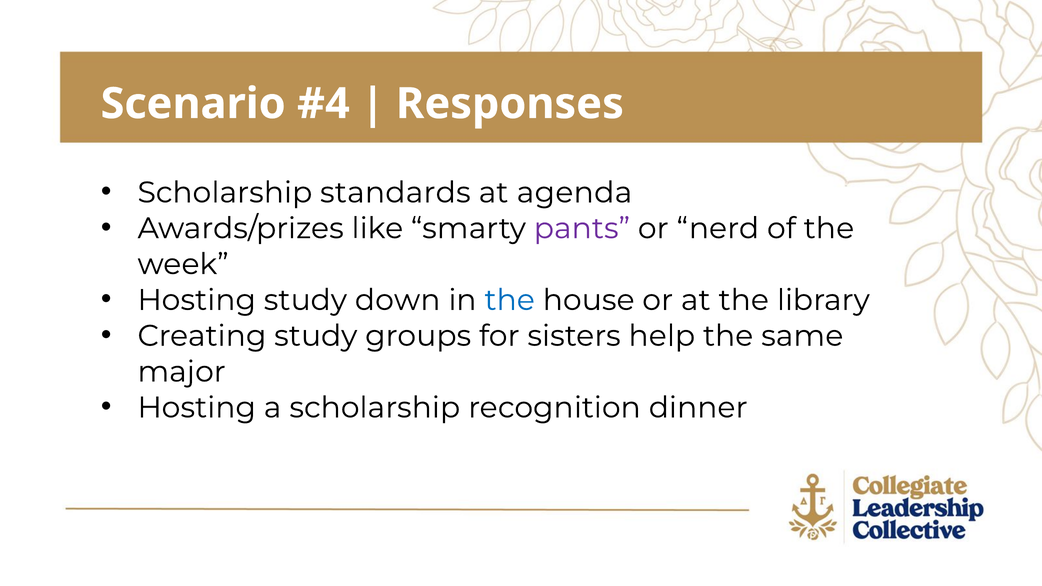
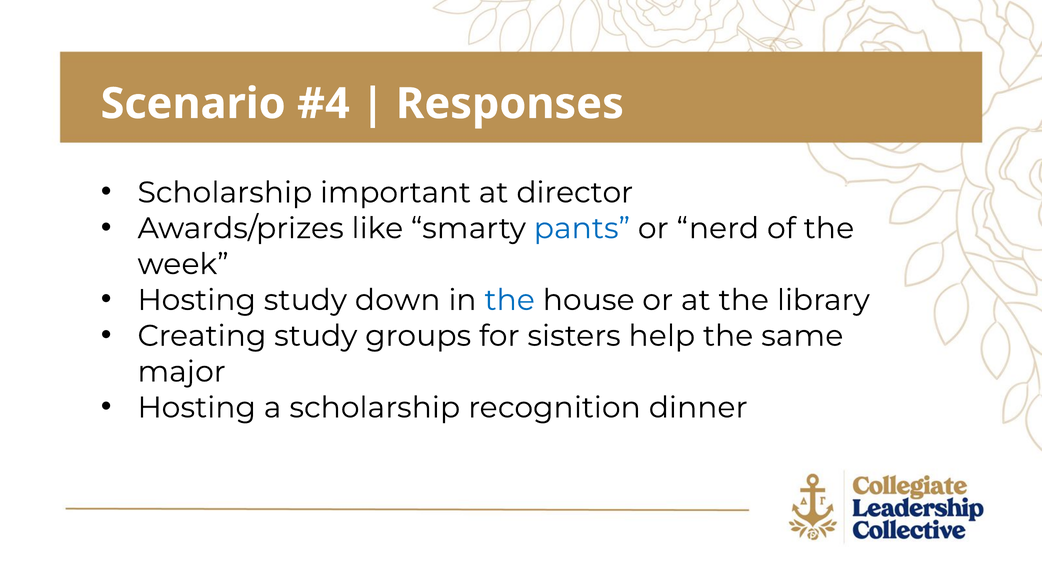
standards: standards -> important
agenda: agenda -> director
pants colour: purple -> blue
